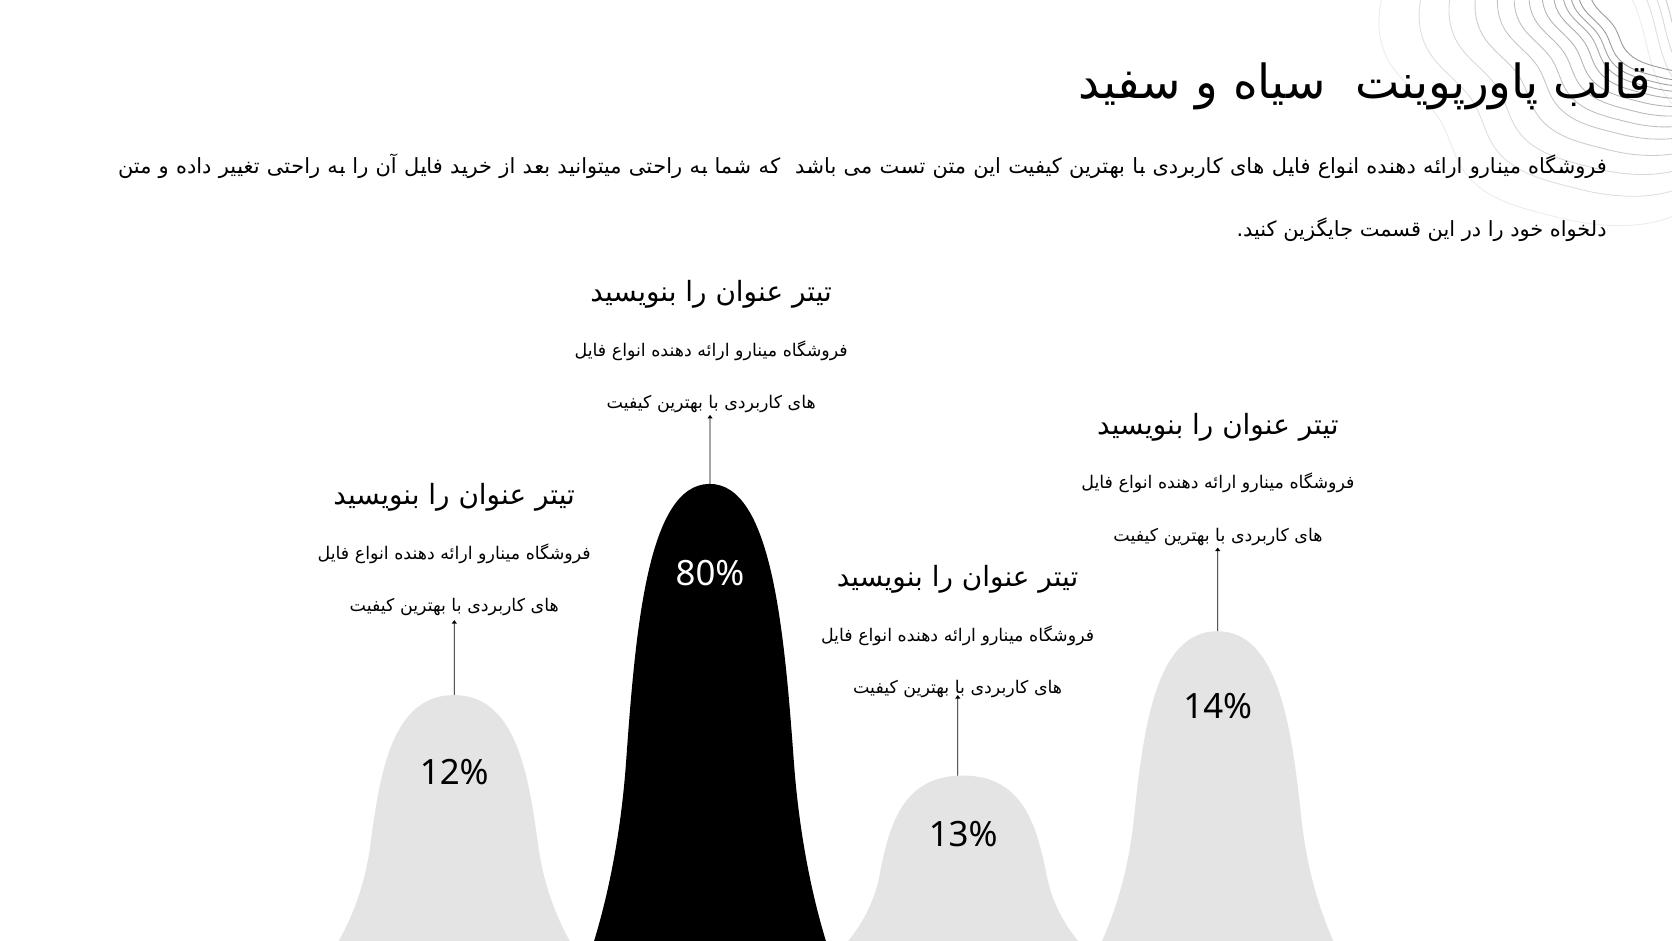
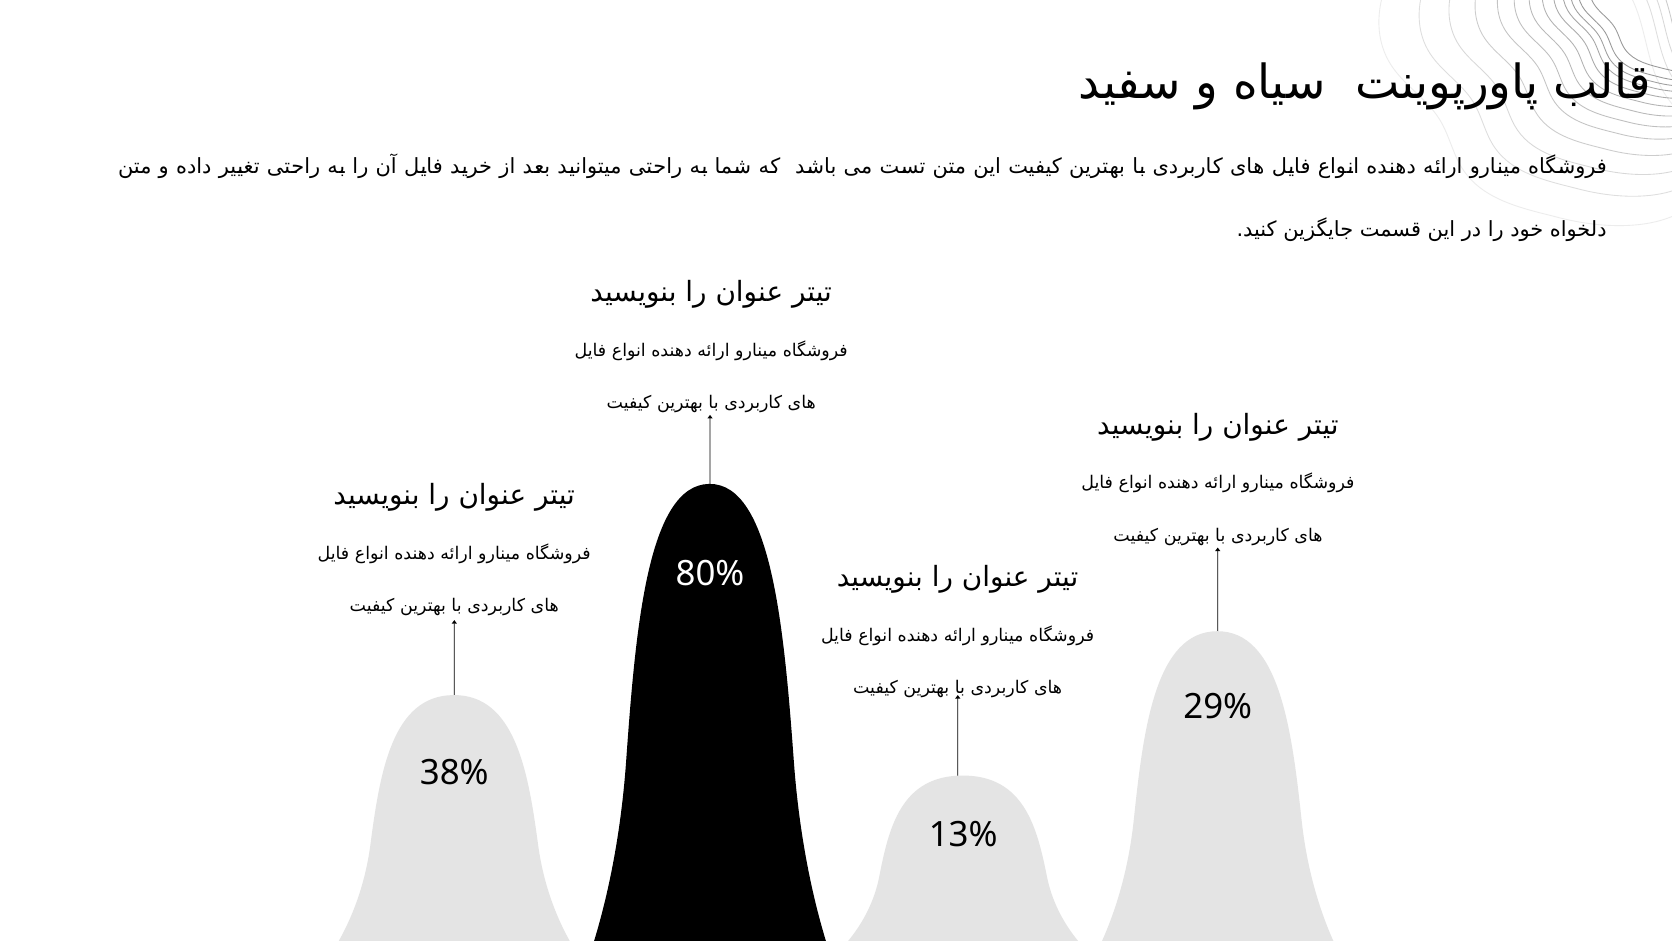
14%: 14% -> 29%
12%: 12% -> 38%
